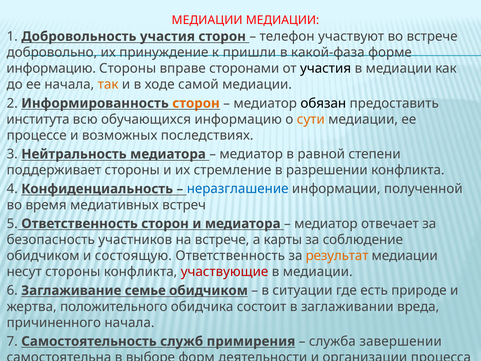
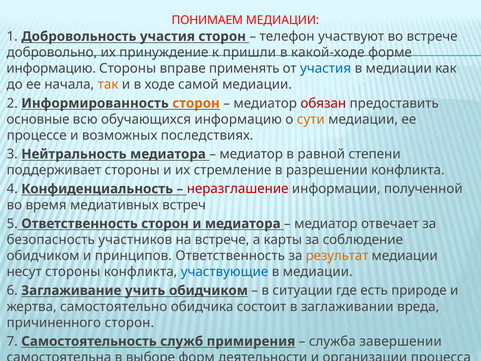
МЕДИАЦИИ at (207, 20): МЕДИАЦИИ -> ПОНИМАЕМ
какой-фаза: какой-фаза -> какой-ходе
сторонами: сторонами -> применять
участия at (326, 68) colour: black -> blue
обязан colour: black -> red
института: института -> основные
неразглашение colour: blue -> red
состоящую: состоящую -> принципов
участвующие colour: red -> blue
семье: семье -> учить
положительного: положительного -> самостоятельно
причиненного начала: начала -> сторон
